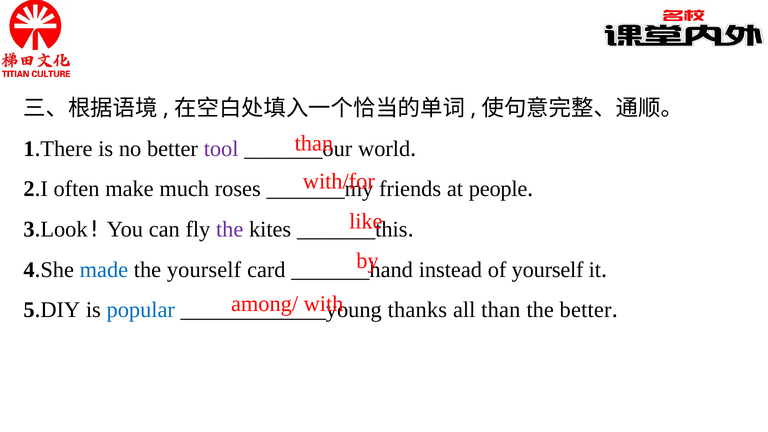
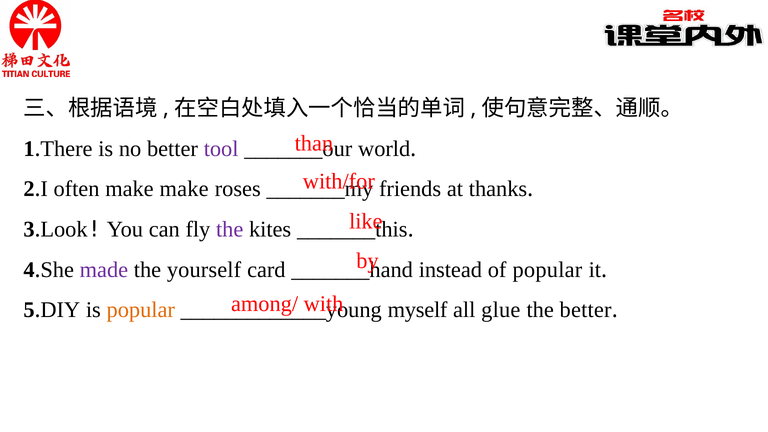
make much: much -> make
people: people -> thanks
made colour: blue -> purple
of yourself: yourself -> popular
popular at (141, 310) colour: blue -> orange
thanks: thanks -> myself
all than: than -> glue
